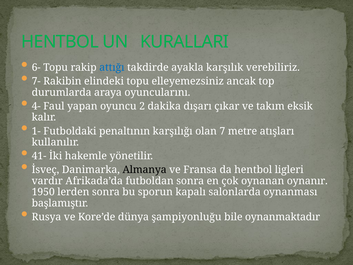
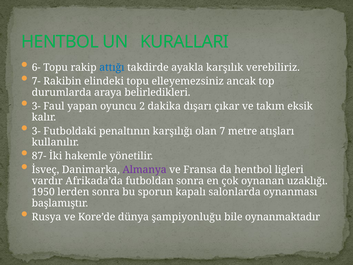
oyuncularını: oyuncularını -> belirledikleri
4- at (36, 106): 4- -> 3-
1- at (36, 131): 1- -> 3-
41-: 41- -> 87-
Almanya colour: black -> purple
oynanır: oynanır -> uzaklığı
